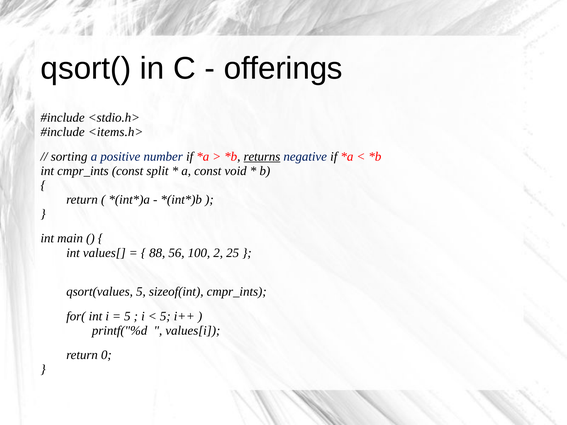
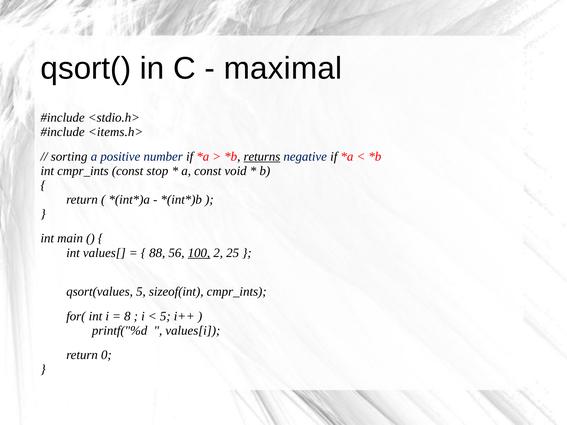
offerings: offerings -> maximal
split: split -> stop
100 underline: none -> present
5 at (127, 316): 5 -> 8
